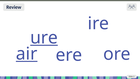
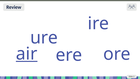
ure underline: present -> none
